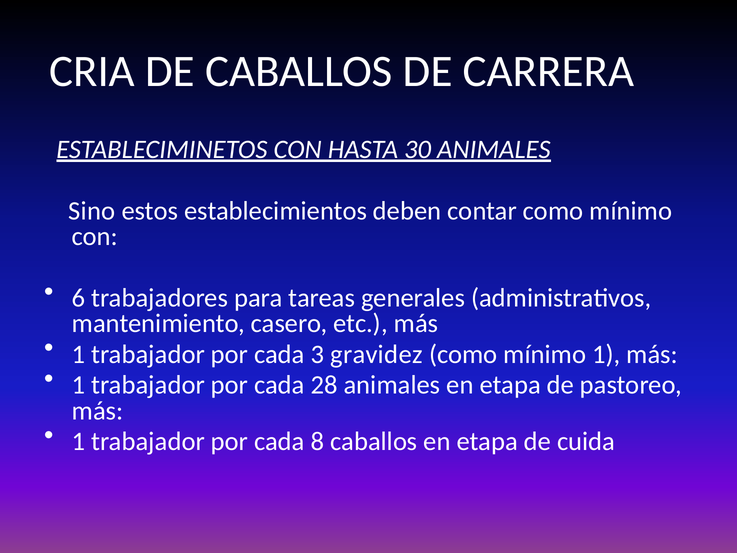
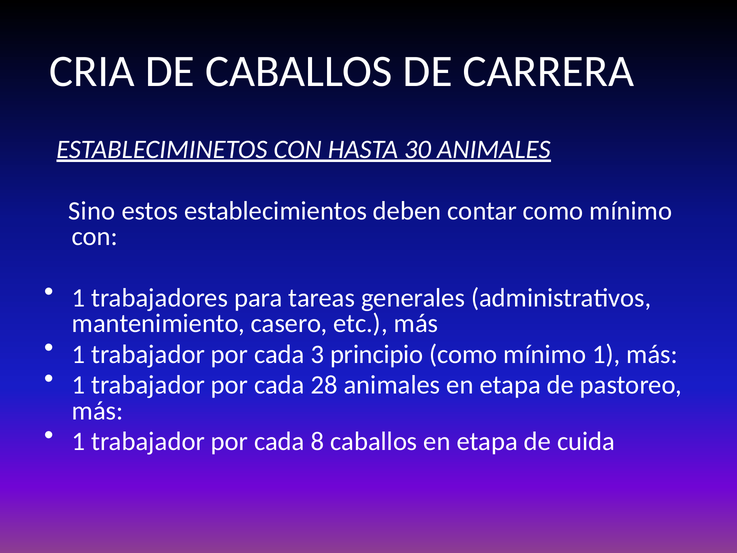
6 at (79, 298): 6 -> 1
gravidez: gravidez -> principio
